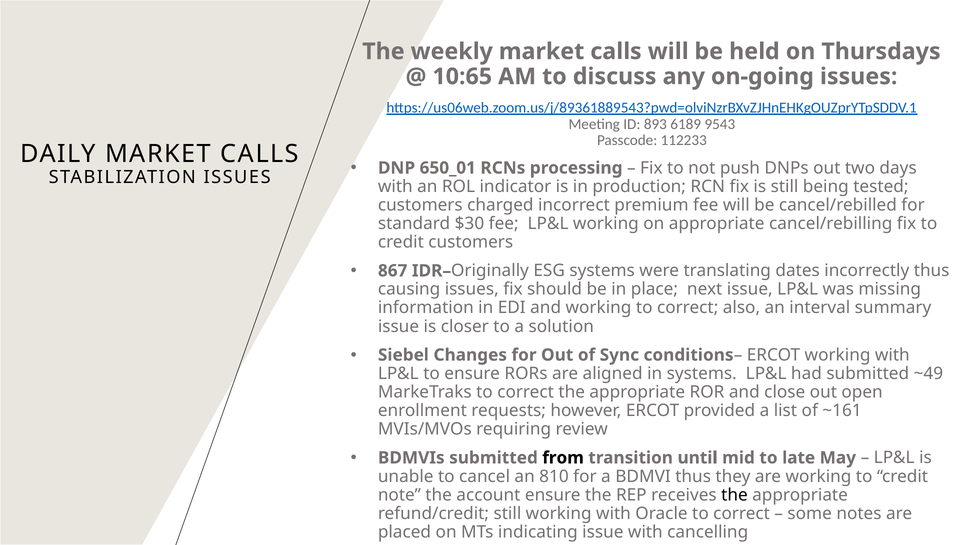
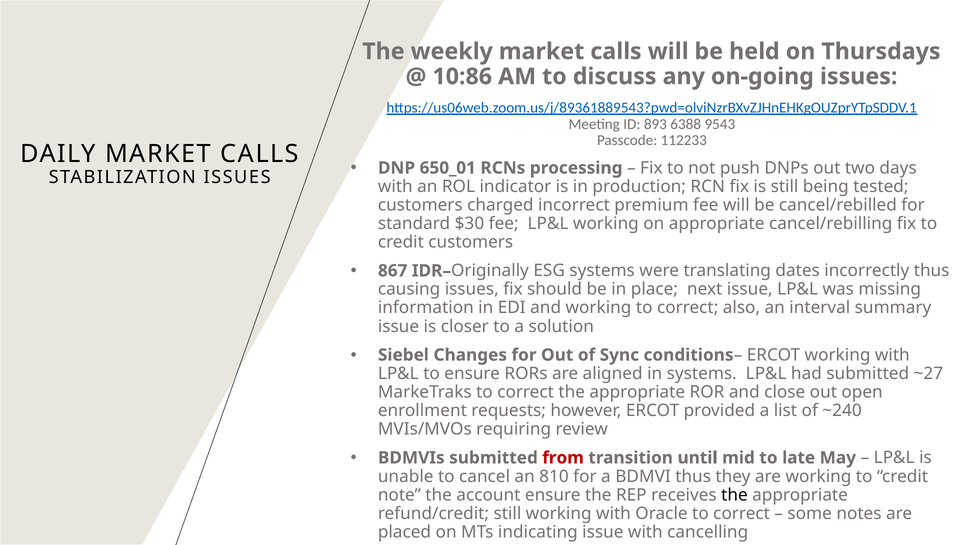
10:65: 10:65 -> 10:86
6189: 6189 -> 6388
~49: ~49 -> ~27
~161: ~161 -> ~240
from colour: black -> red
